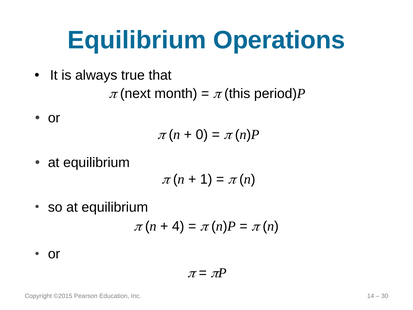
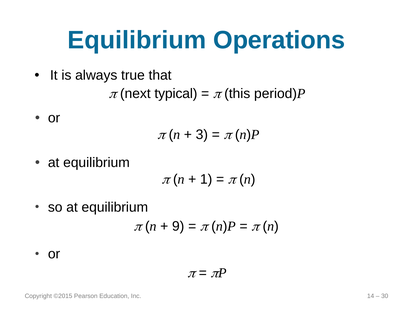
month: month -> typical
0: 0 -> 3
4: 4 -> 9
